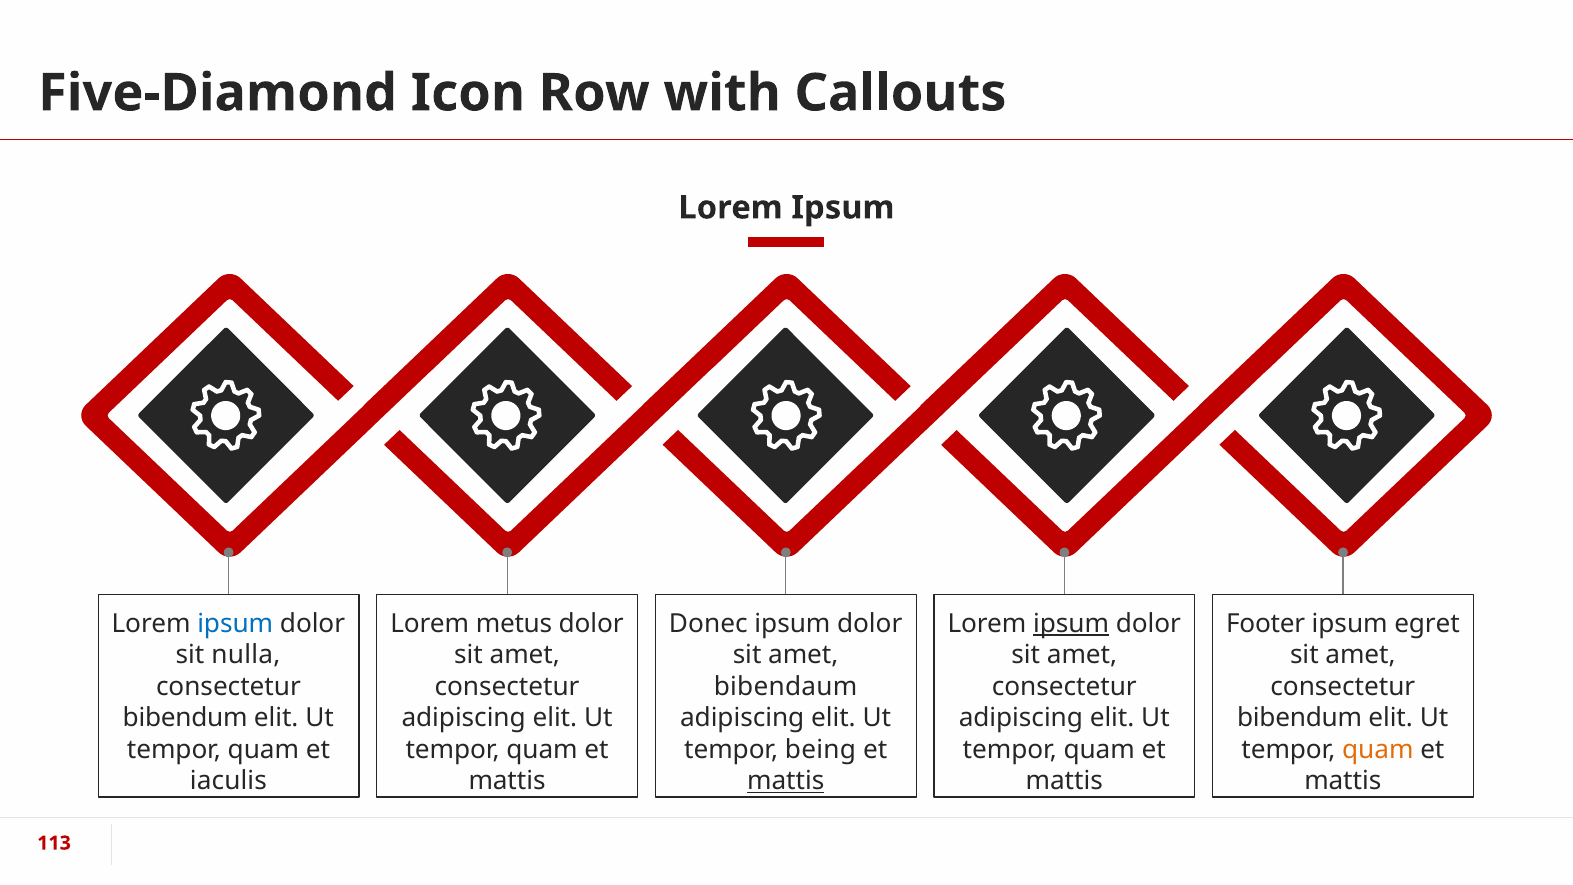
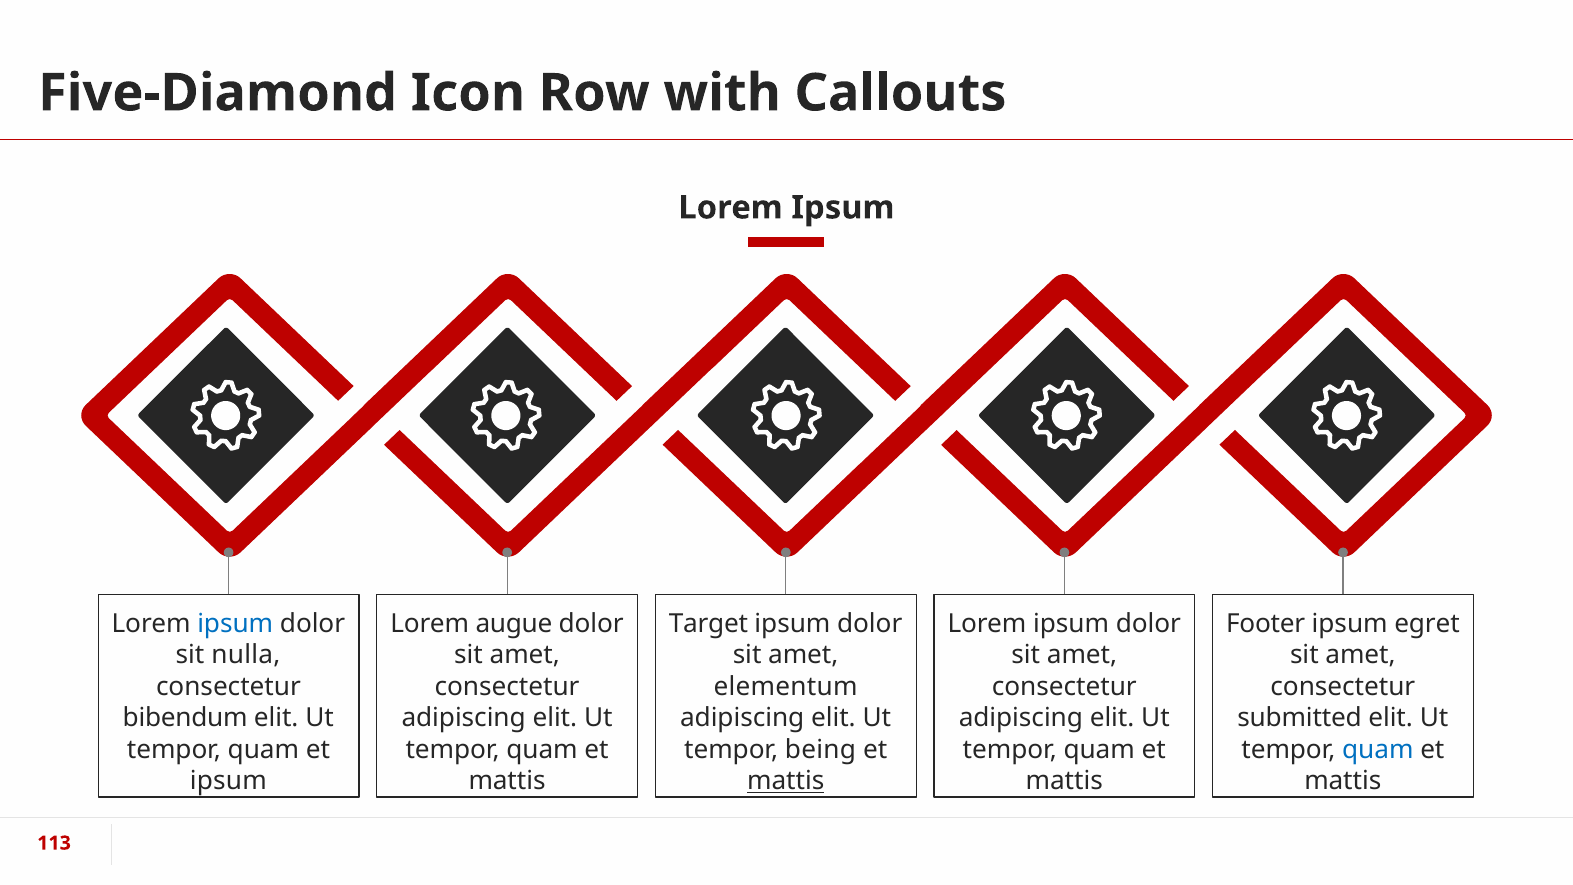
metus: metus -> augue
Donec: Donec -> Target
ipsum at (1071, 624) underline: present -> none
bibendaum: bibendaum -> elementum
bibendum at (1300, 718): bibendum -> submitted
quam at (1378, 749) colour: orange -> blue
iaculis at (228, 781): iaculis -> ipsum
